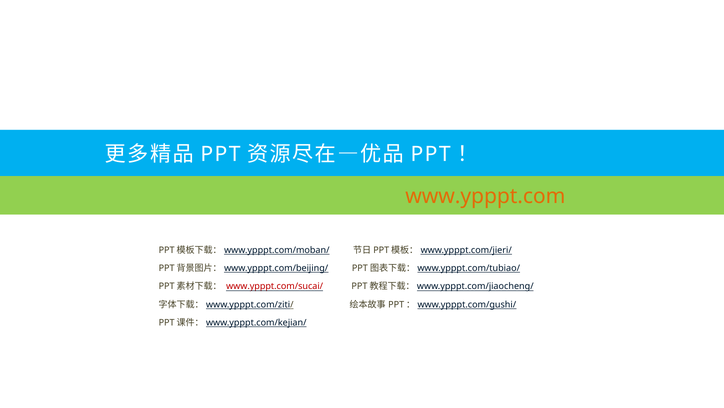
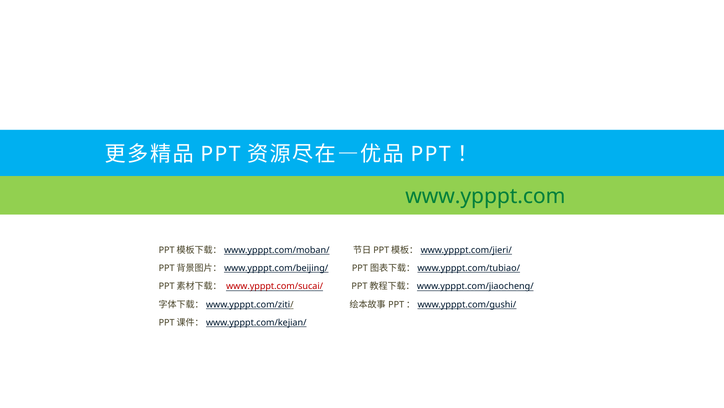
www.ypppt.com colour: orange -> green
